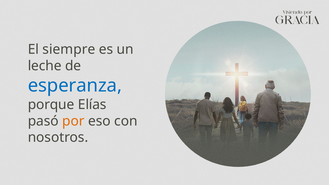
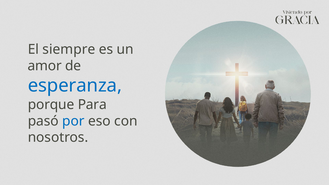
leche: leche -> amor
Elías: Elías -> Para
por colour: orange -> blue
